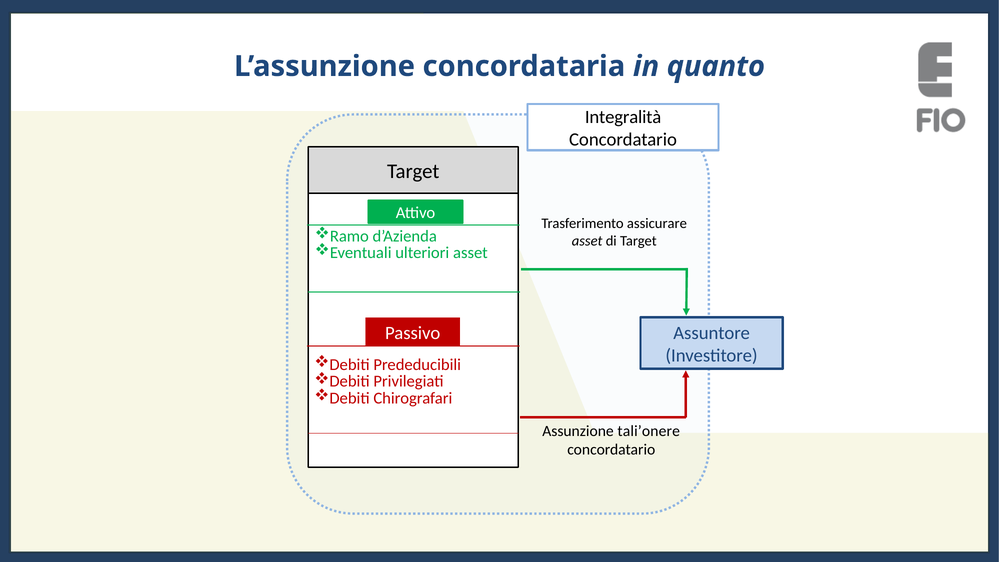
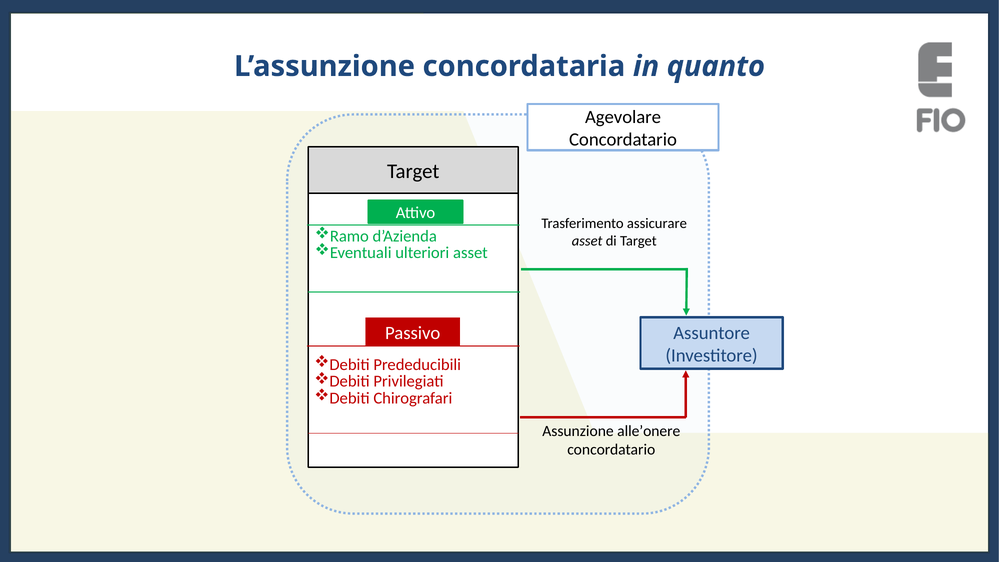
Integralità: Integralità -> Agevolare
tali’onere: tali’onere -> alle’onere
